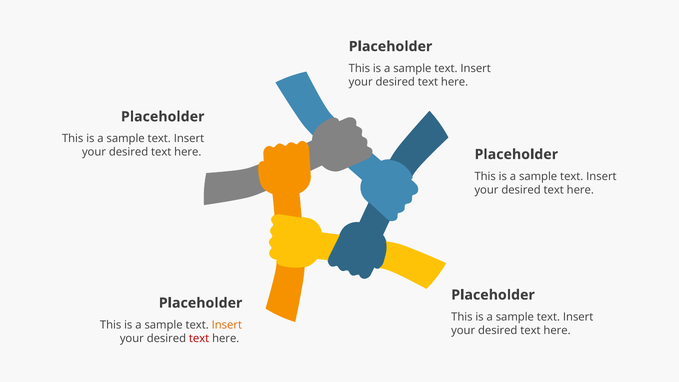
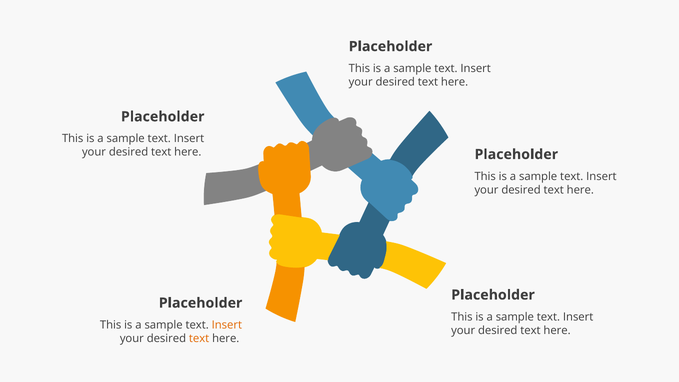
text at (199, 339) colour: red -> orange
